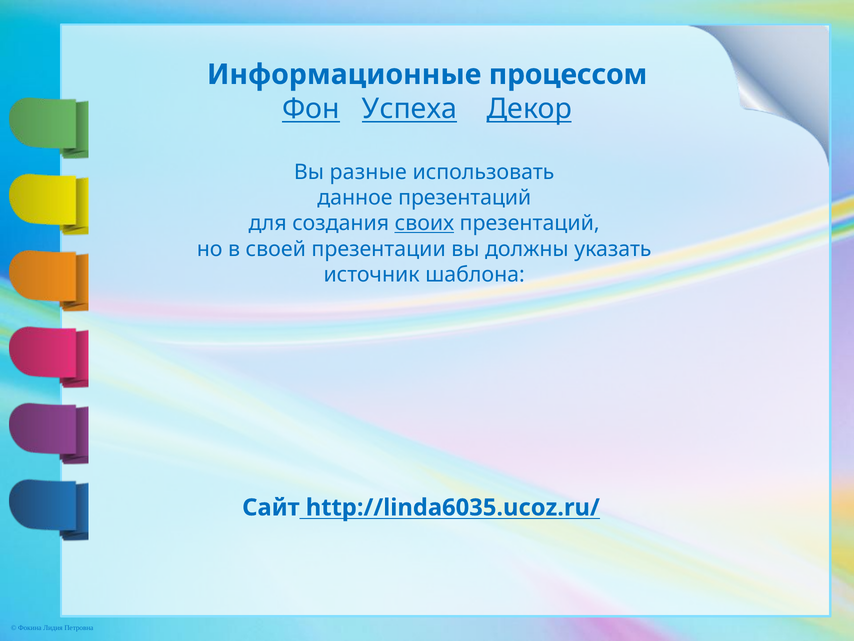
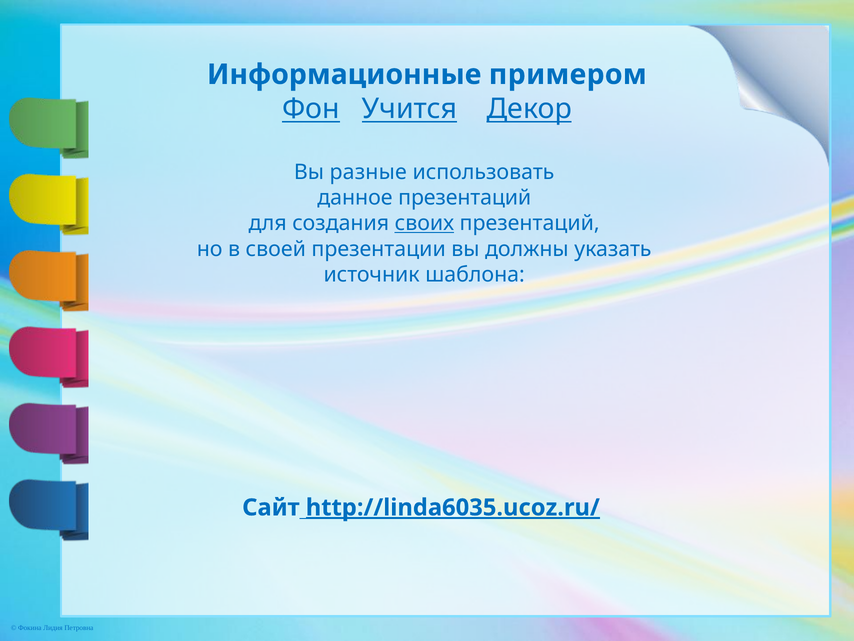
процессом: процессом -> примером
Успеха: Успеха -> Учится
http://linda6035.ucoz.ru/ underline: none -> present
